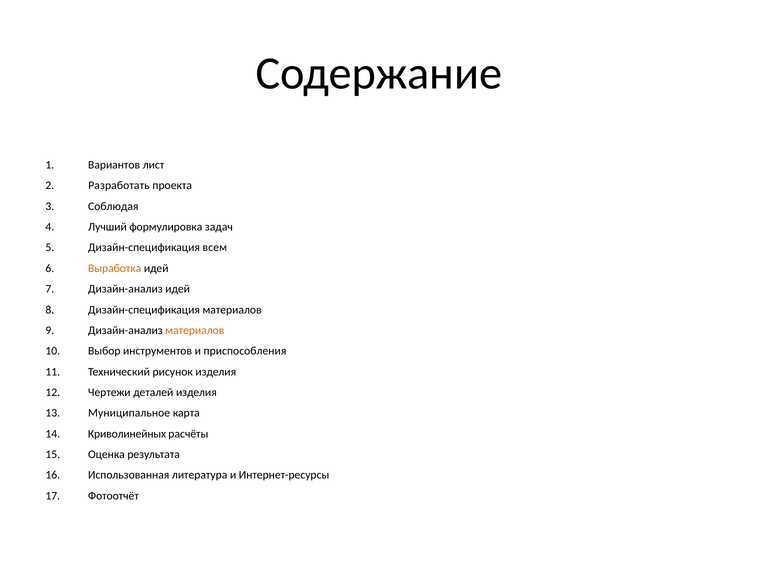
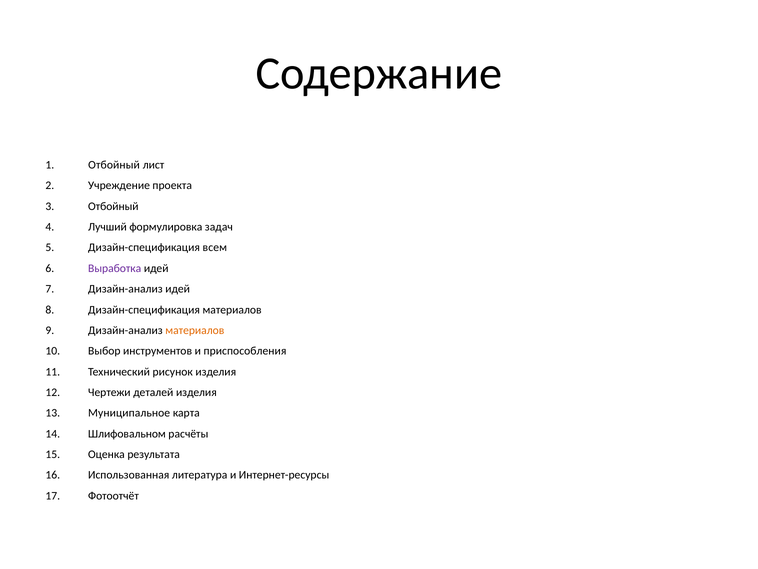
Вариантов at (114, 165): Вариантов -> Отбойный
Разработать: Разработать -> Учреждение
Соблюдая at (113, 206): Соблюдая -> Отбойный
Выработка colour: orange -> purple
Криволинейных: Криволинейных -> Шлифовальном
